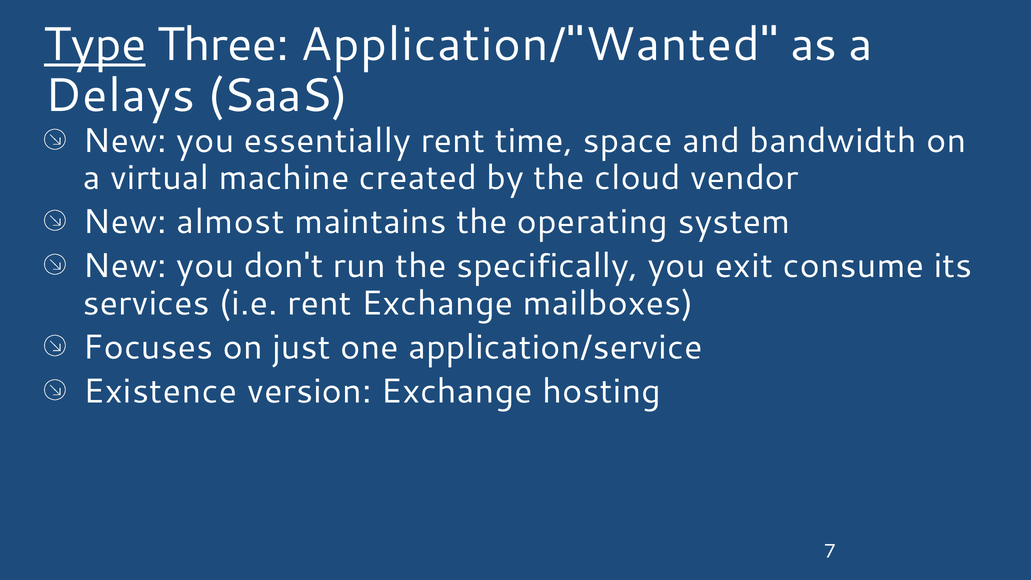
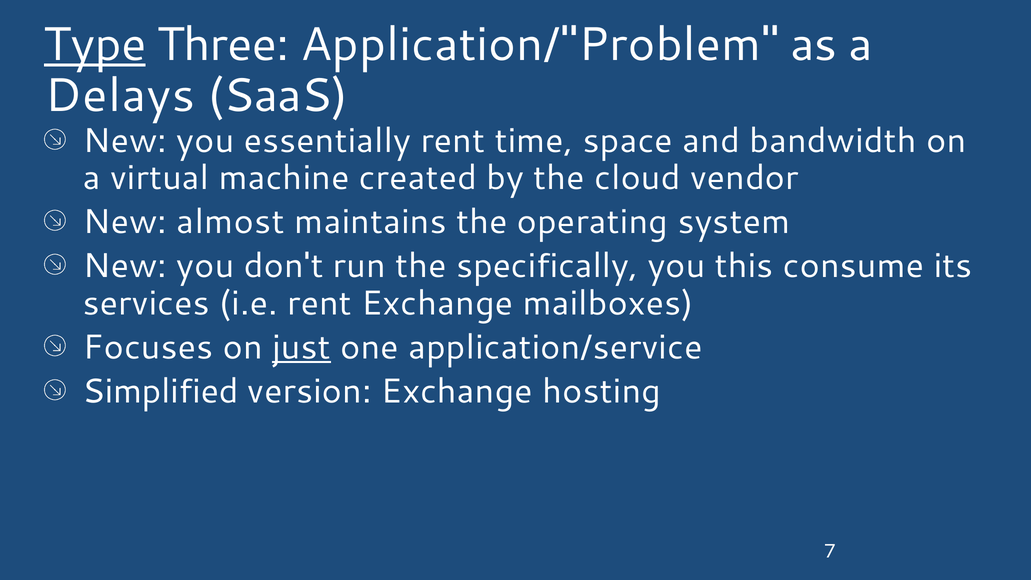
Application/"Wanted: Application/"Wanted -> Application/"Problem
exit: exit -> this
just underline: none -> present
Existence: Existence -> Simplified
